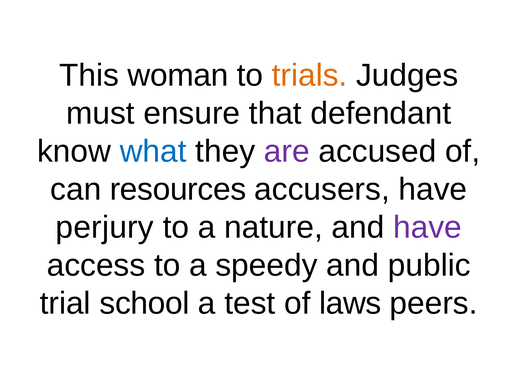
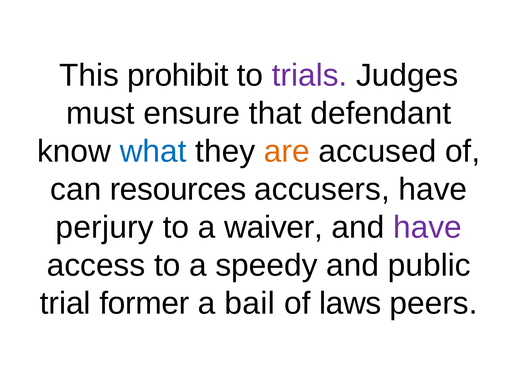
woman: woman -> prohibit
trials colour: orange -> purple
are colour: purple -> orange
nature: nature -> waiver
school: school -> former
test: test -> bail
